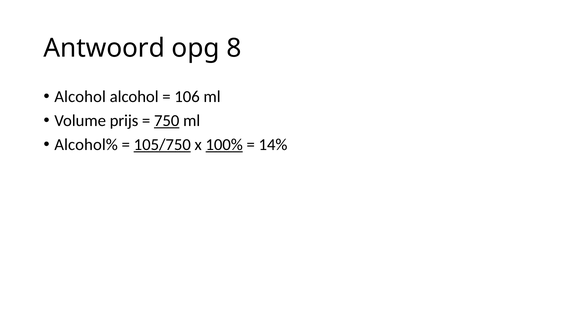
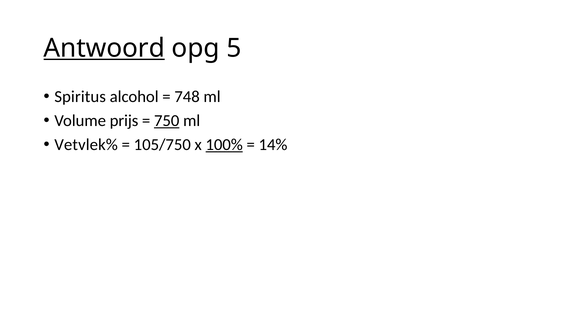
Antwoord underline: none -> present
8: 8 -> 5
Alcohol at (80, 97): Alcohol -> Spiritus
106: 106 -> 748
Alcohol%: Alcohol% -> Vetvlek%
105/750 underline: present -> none
